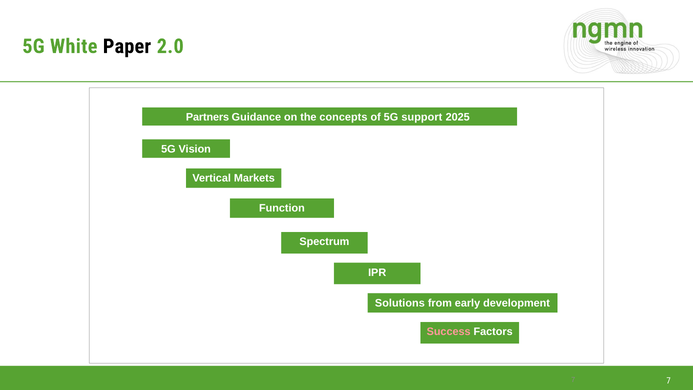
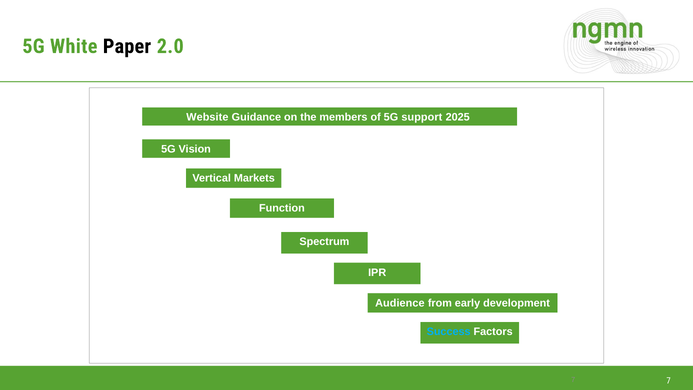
Partners: Partners -> Website
concepts: concepts -> members
Solutions: Solutions -> Audience
Success colour: pink -> light blue
